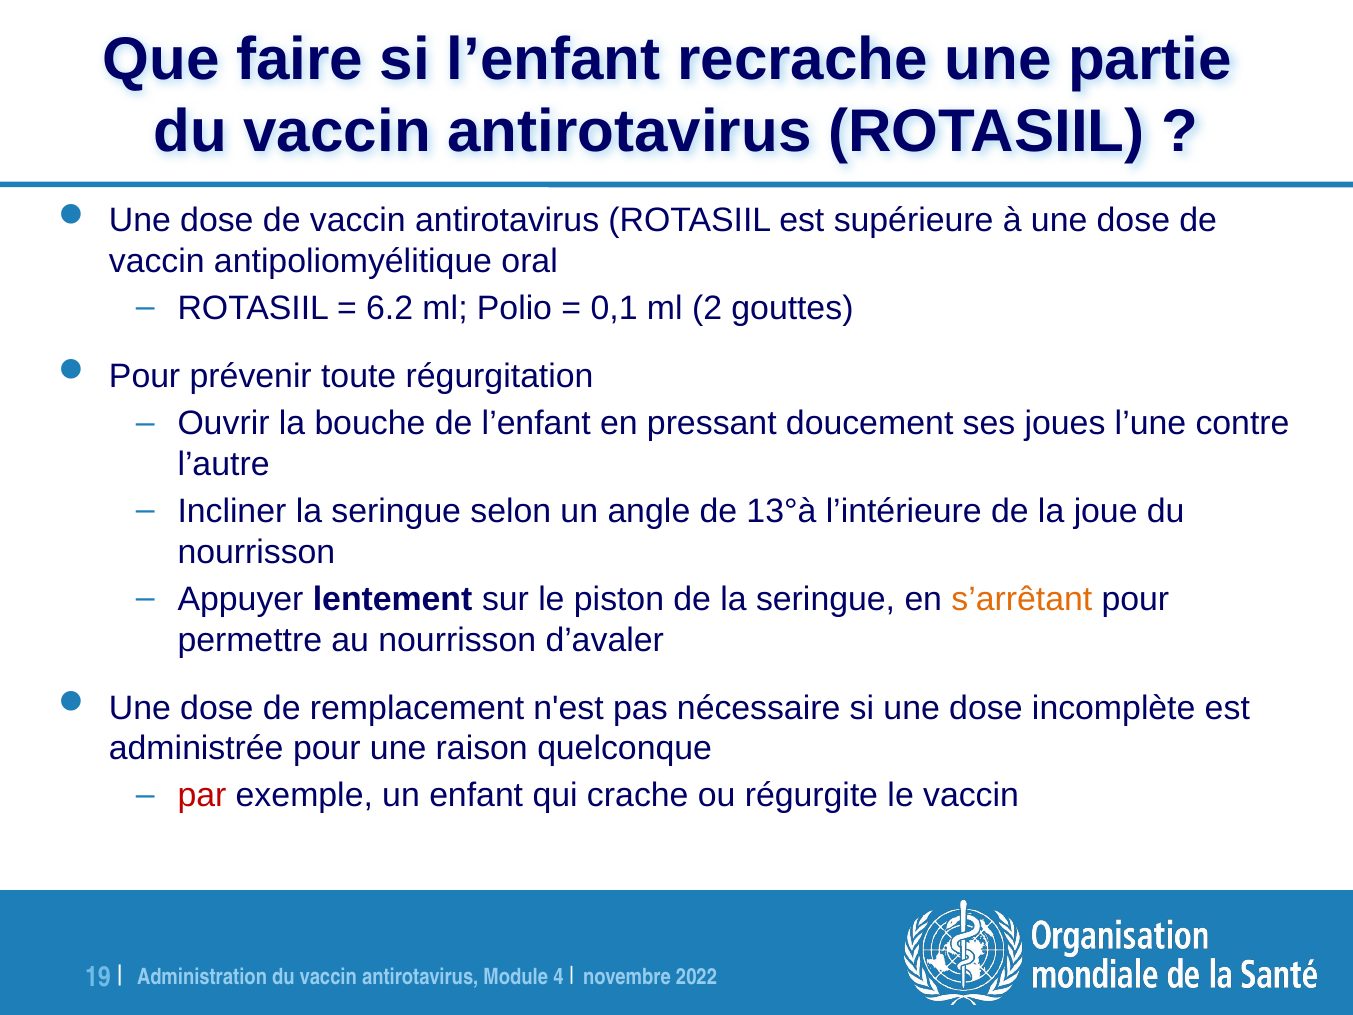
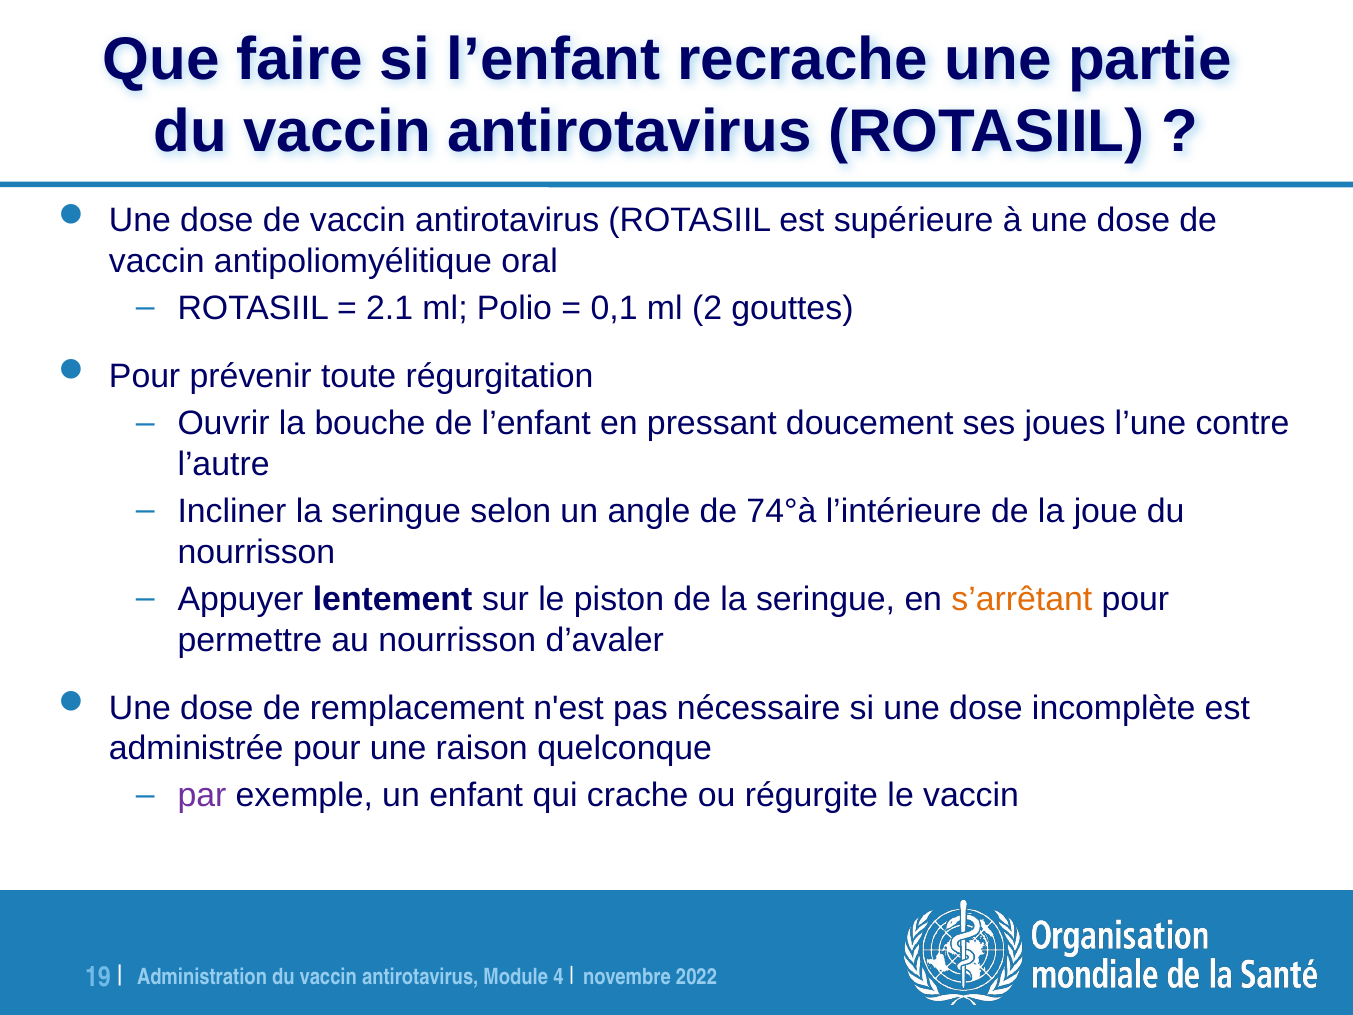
6.2: 6.2 -> 2.1
13°à: 13°à -> 74°à
par colour: red -> purple
